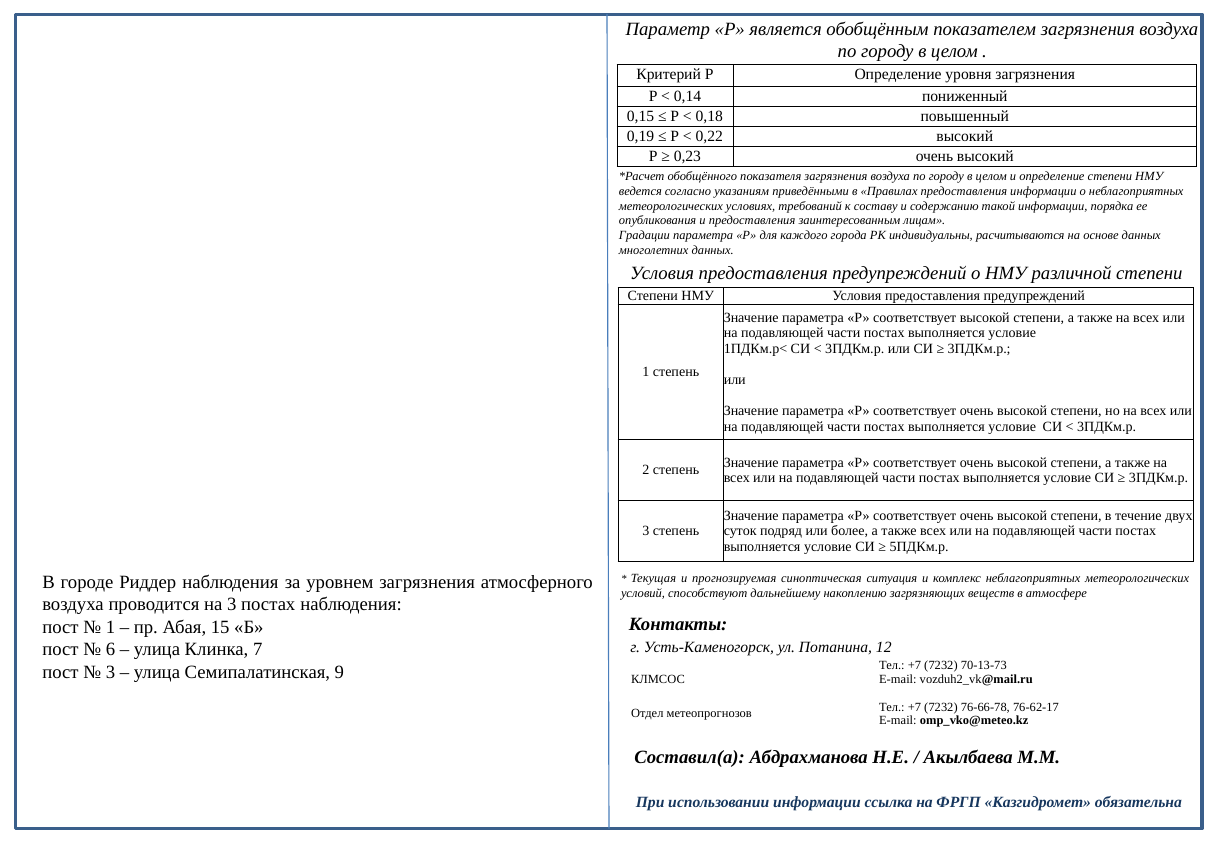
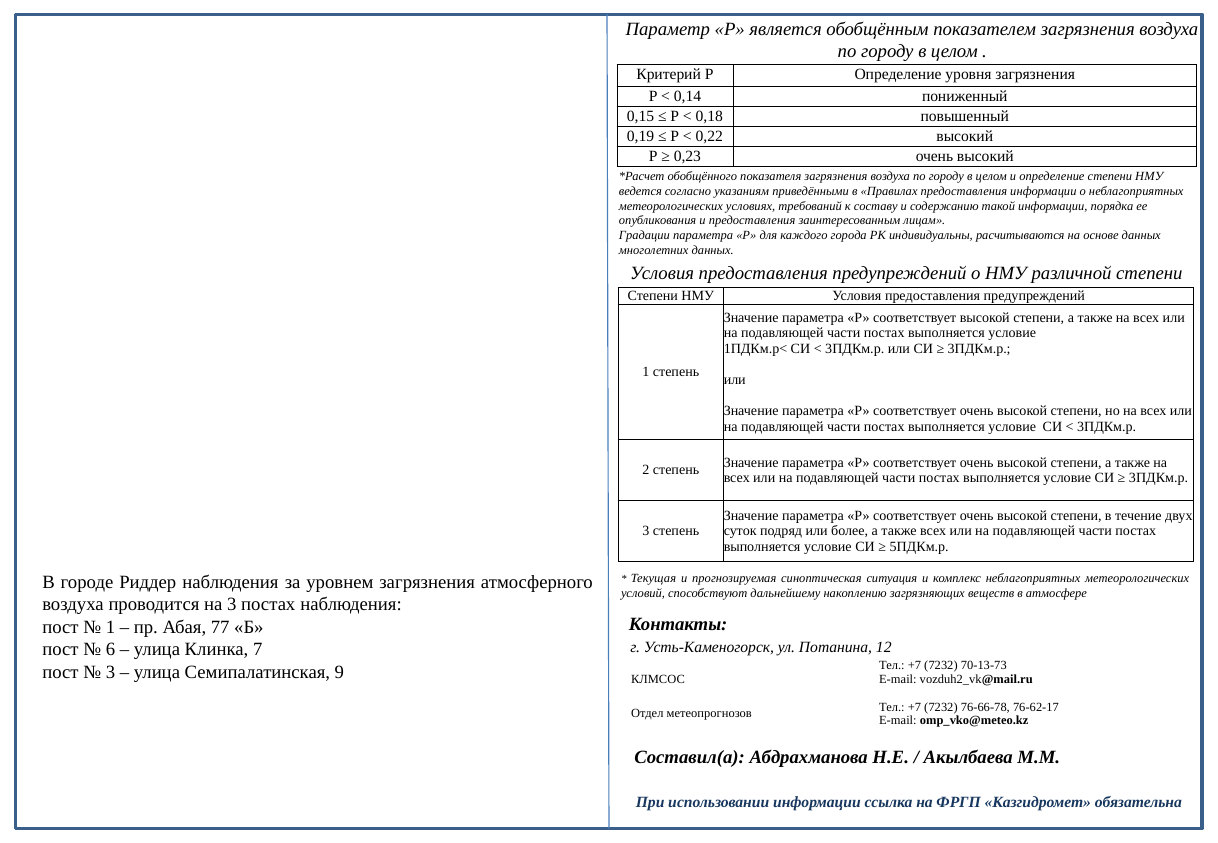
15: 15 -> 77
